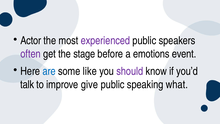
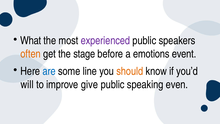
Actor: Actor -> What
often colour: purple -> orange
like: like -> line
should colour: purple -> orange
talk: talk -> will
what: what -> even
